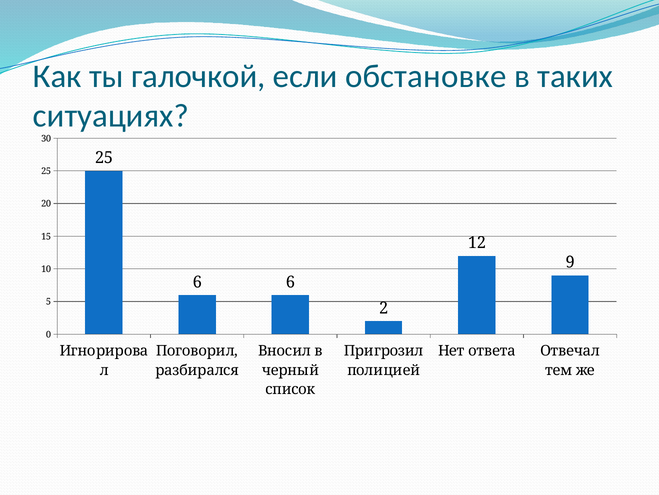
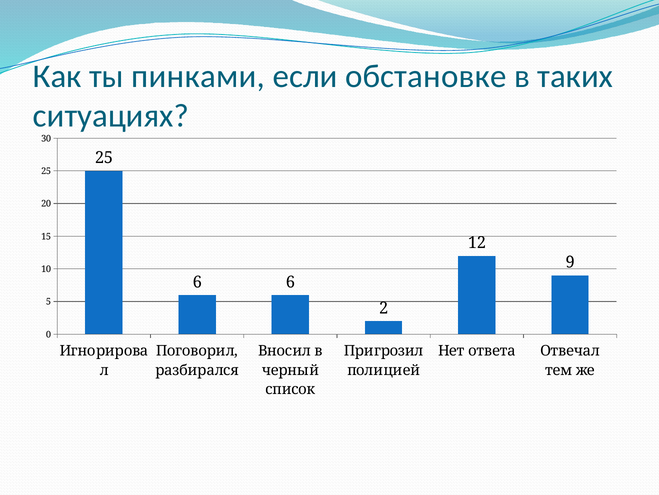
галочкой: галочкой -> пинками
